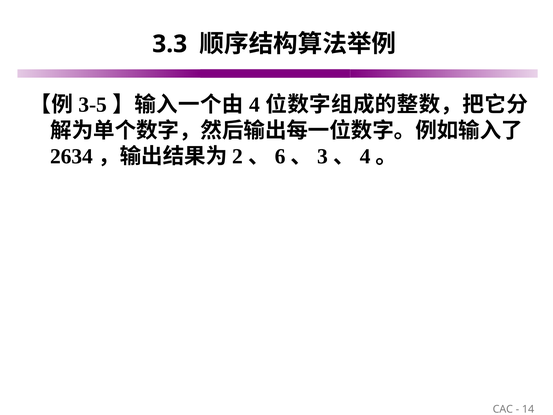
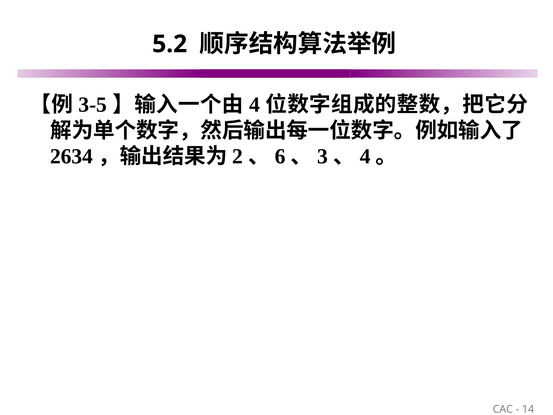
3.3: 3.3 -> 5.2
